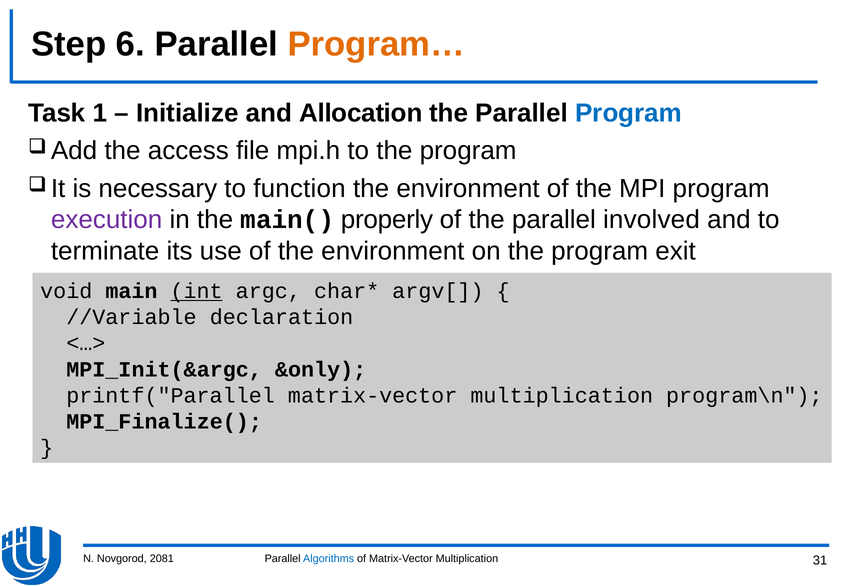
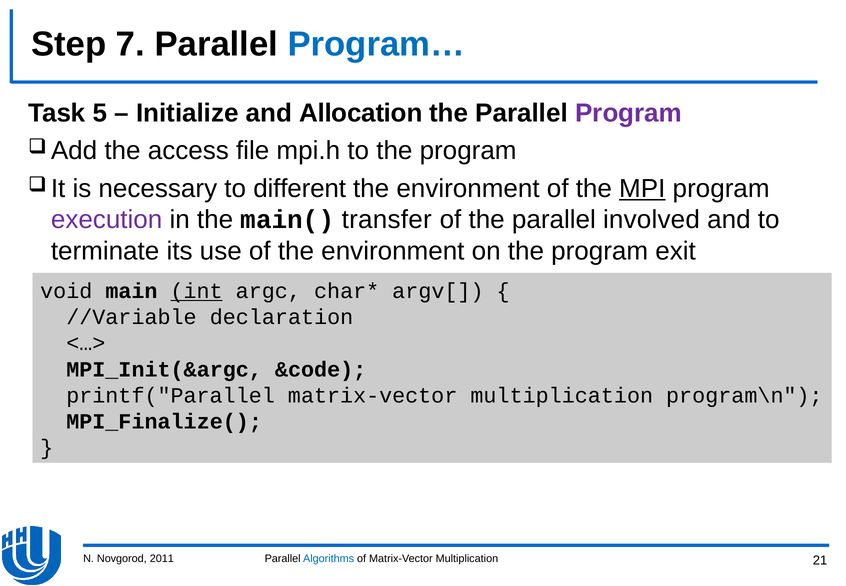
6: 6 -> 7
Program… colour: orange -> blue
1: 1 -> 5
Program at (629, 113) colour: blue -> purple
function: function -> different
MPI underline: none -> present
properly: properly -> transfer
&only: &only -> &code
2081: 2081 -> 2011
31: 31 -> 21
